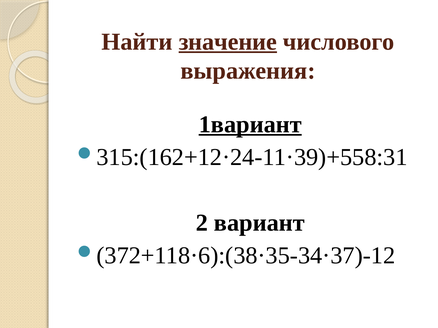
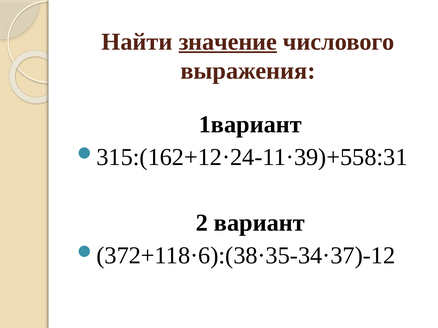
1вариант underline: present -> none
